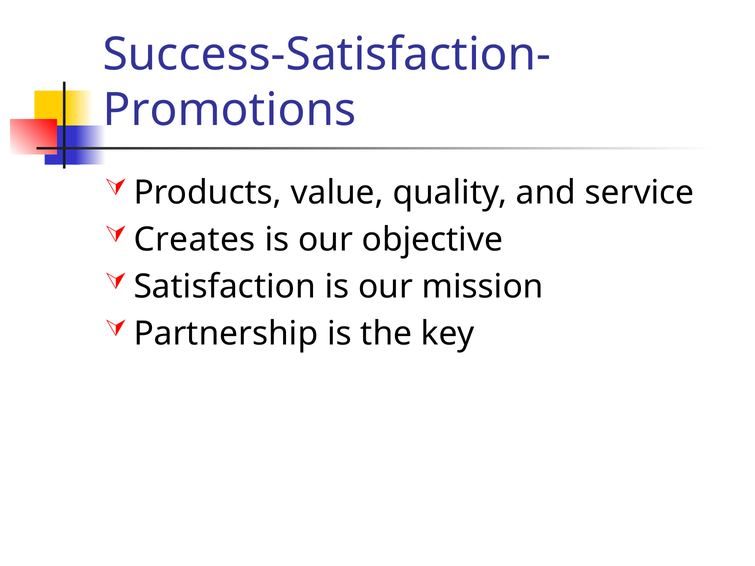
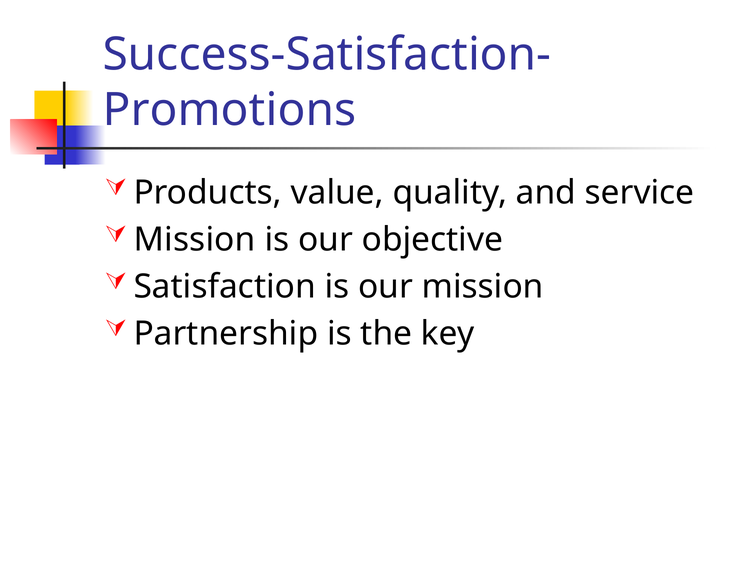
Creates at (195, 240): Creates -> Mission
